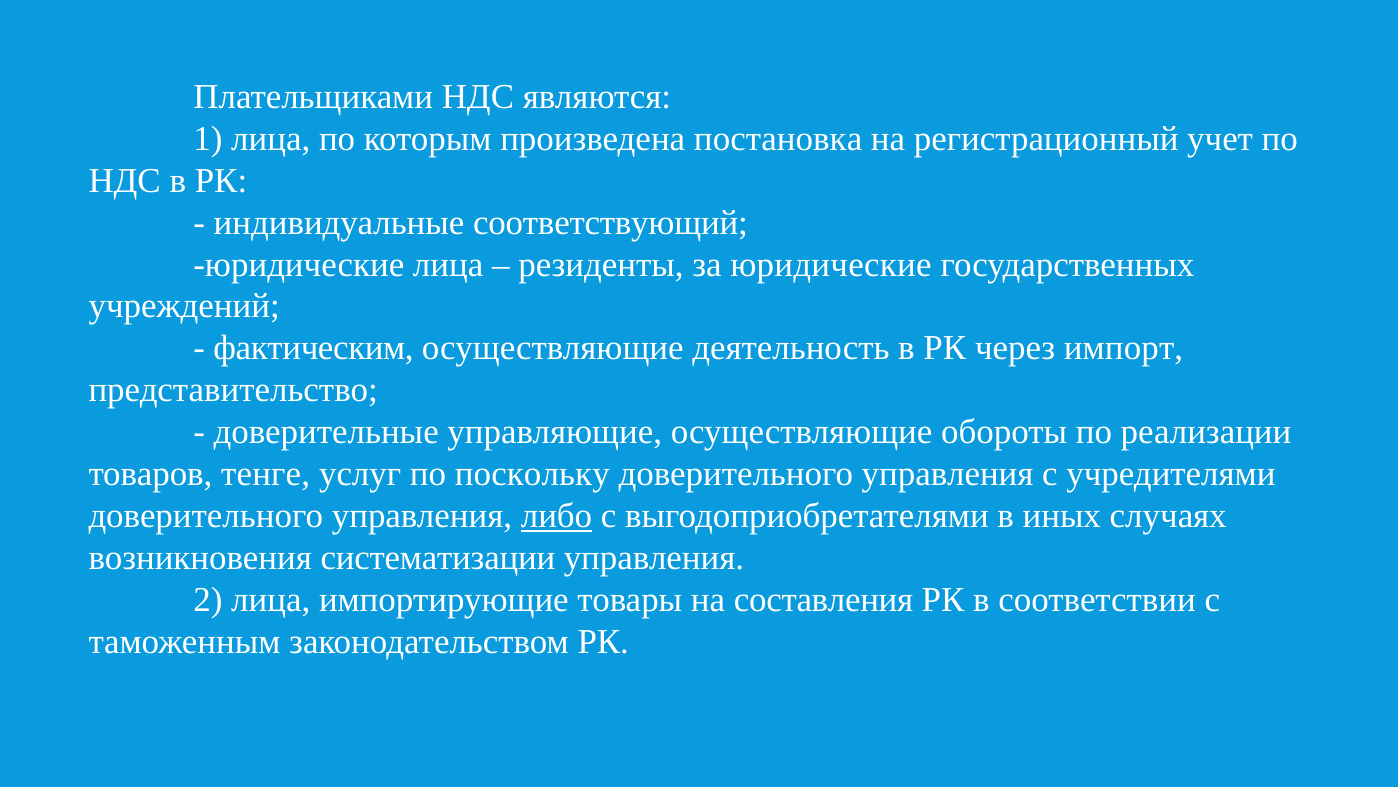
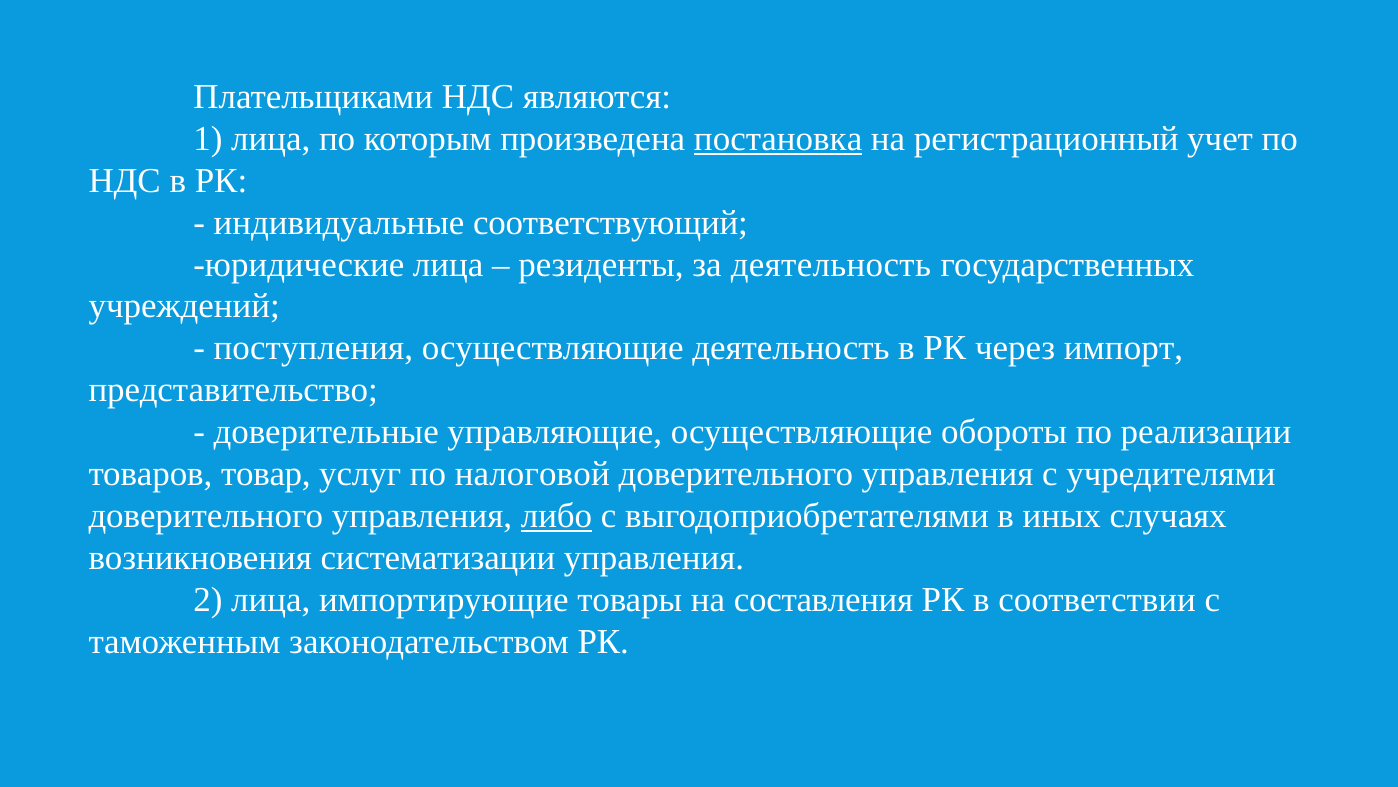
постановка underline: none -> present
за юридические: юридические -> деятельность
фактическим: фактическим -> поступления
тенге: тенге -> товар
поскольку: поскольку -> налоговой
